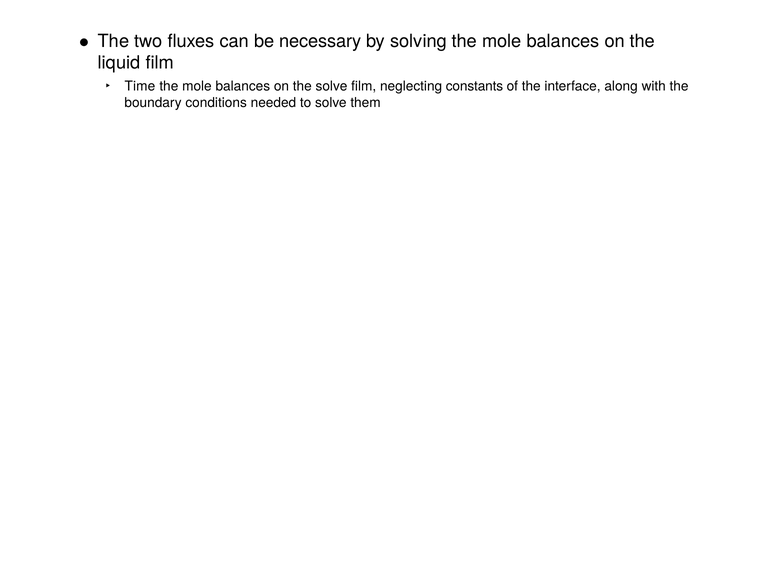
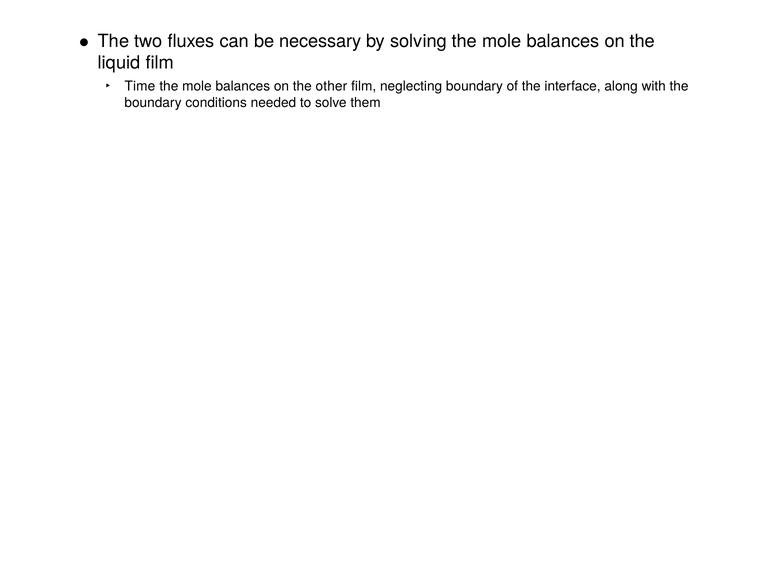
the solve: solve -> other
neglecting constants: constants -> boundary
